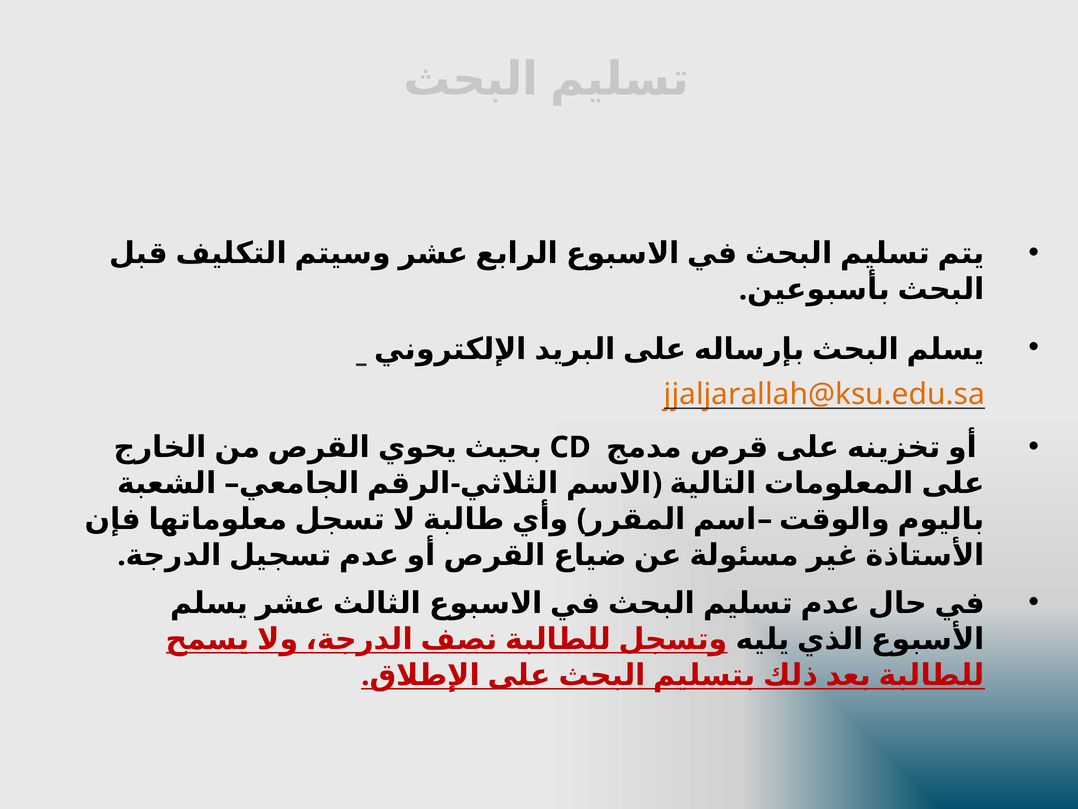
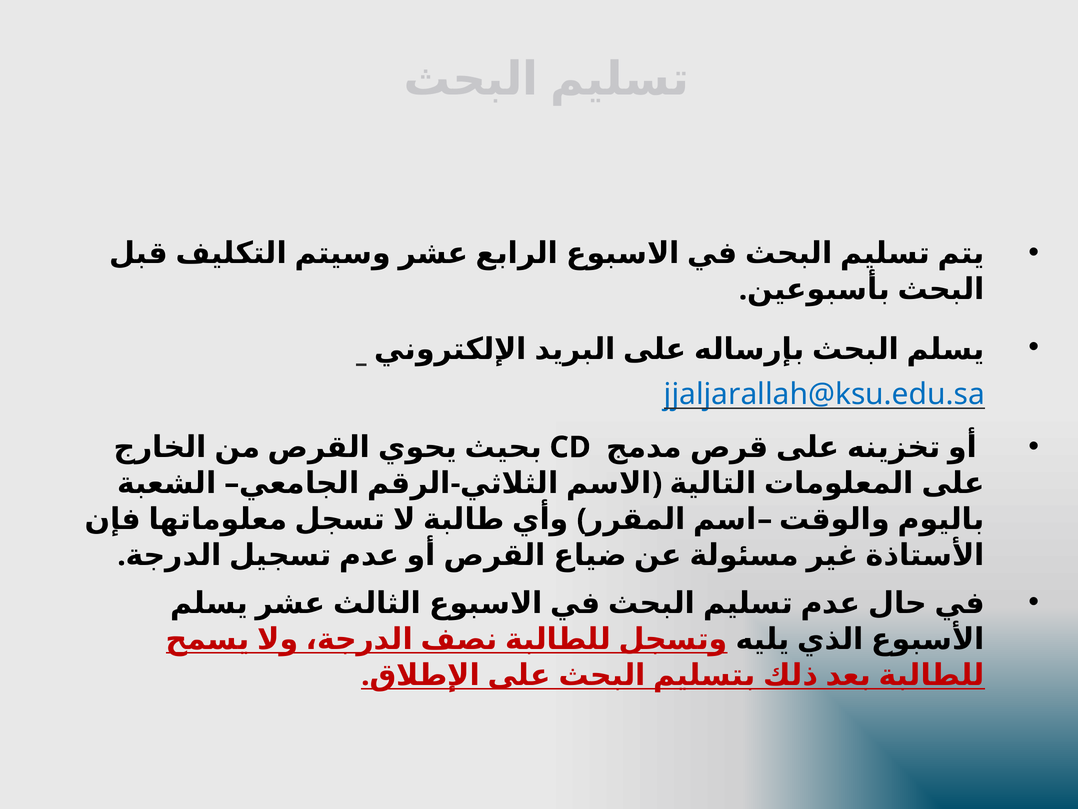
jjaljarallah@ksu.edu.sa colour: orange -> blue
